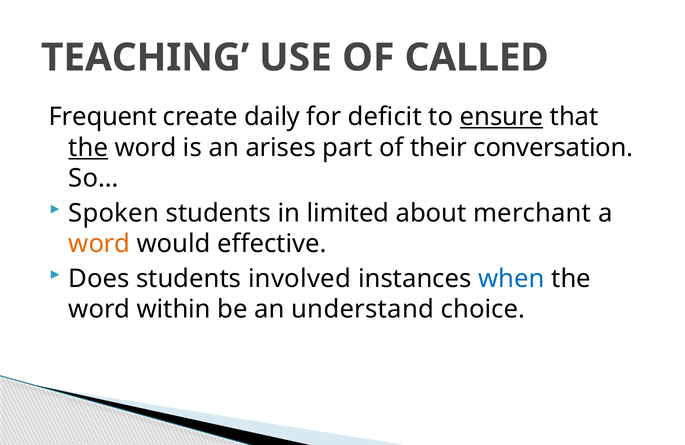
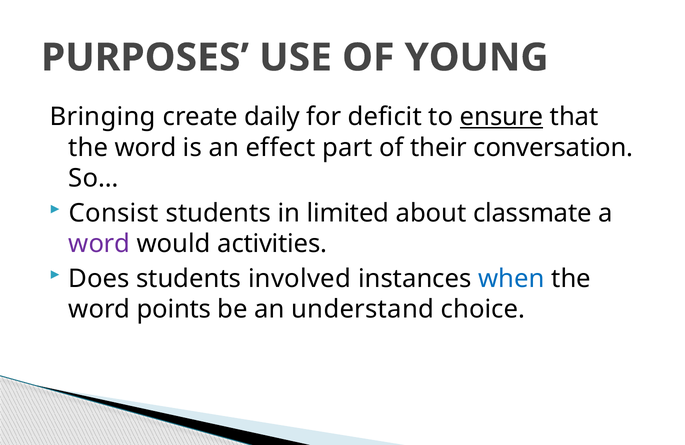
TEACHING: TEACHING -> PURPOSES
CALLED: CALLED -> YOUNG
Frequent: Frequent -> Bringing
the at (88, 148) underline: present -> none
arises: arises -> effect
Spoken: Spoken -> Consist
merchant: merchant -> classmate
word at (99, 244) colour: orange -> purple
effective: effective -> activities
within: within -> points
